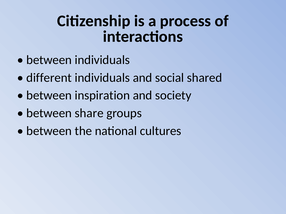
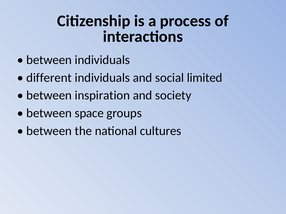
shared: shared -> limited
share: share -> space
